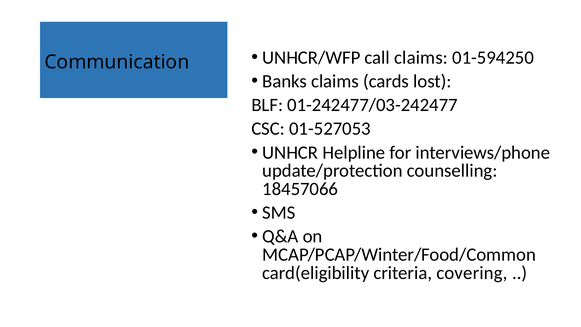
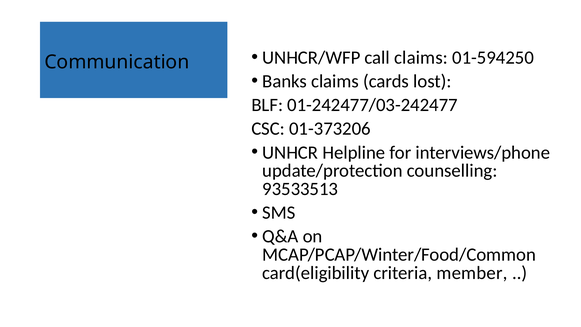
01-527053: 01-527053 -> 01-373206
18457066: 18457066 -> 93533513
covering: covering -> member
